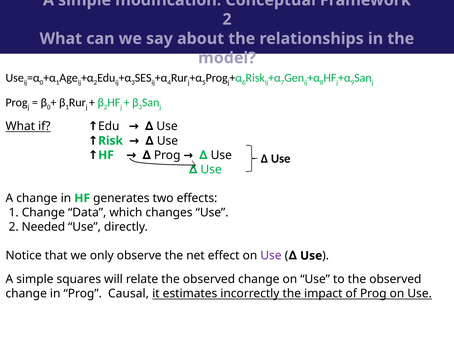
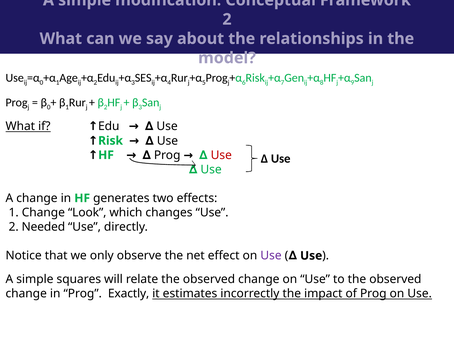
Use at (221, 155) colour: black -> red
Data: Data -> Look
Causal: Causal -> Exactly
